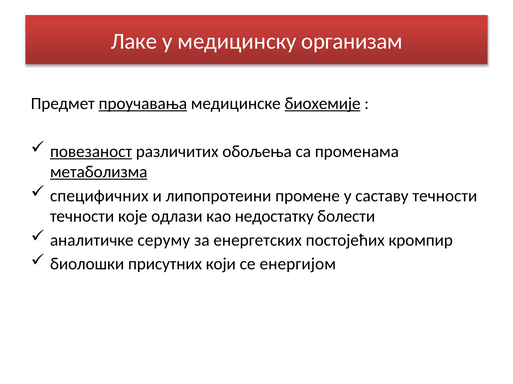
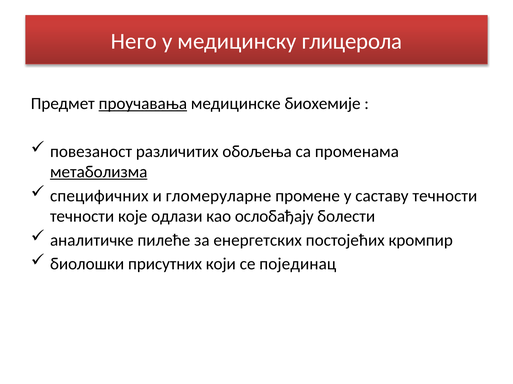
Лаке: Лаке -> Него
организам: организам -> глицерола
биохемије underline: present -> none
повезаност underline: present -> none
липопротеини: липопротеини -> гломеруларне
недостатку: недостатку -> ослобађају
серуму: серуму -> пилеће
енергијом: енергијом -> појединац
